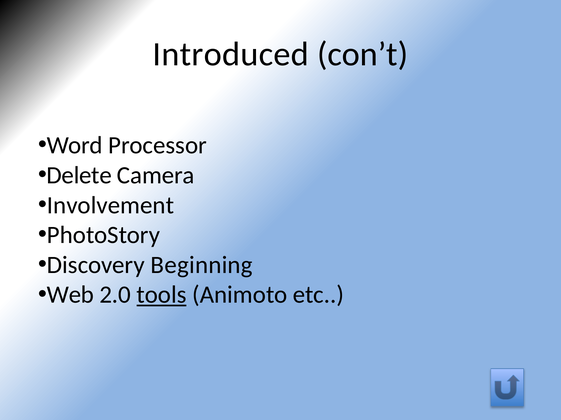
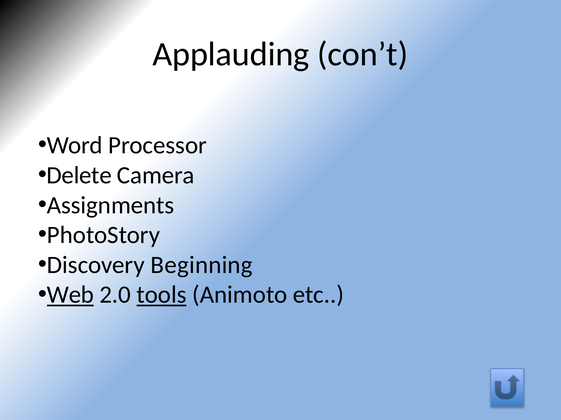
Introduced: Introduced -> Applauding
Involvement: Involvement -> Assignments
Web underline: none -> present
